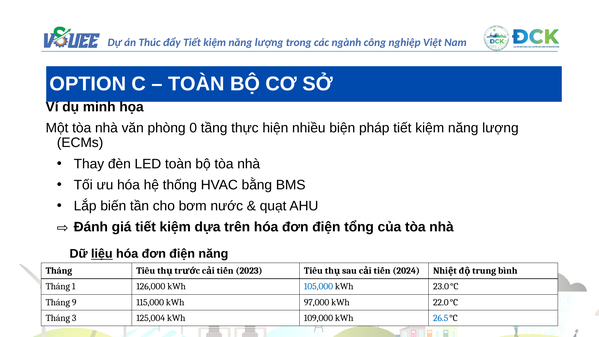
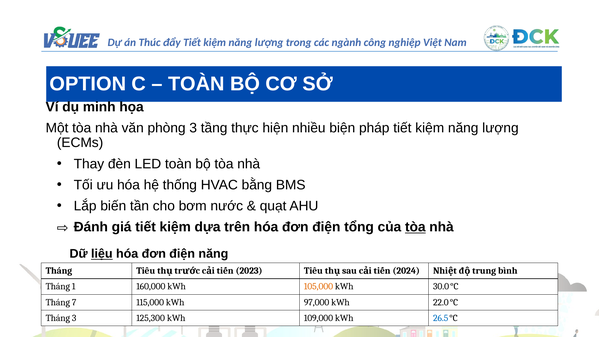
phòng 0: 0 -> 3
tòa at (415, 227) underline: none -> present
126,000: 126,000 -> 160,000
105,000 colour: blue -> orange
23.0: 23.0 -> 30.0
9: 9 -> 7
125,004: 125,004 -> 125,300
